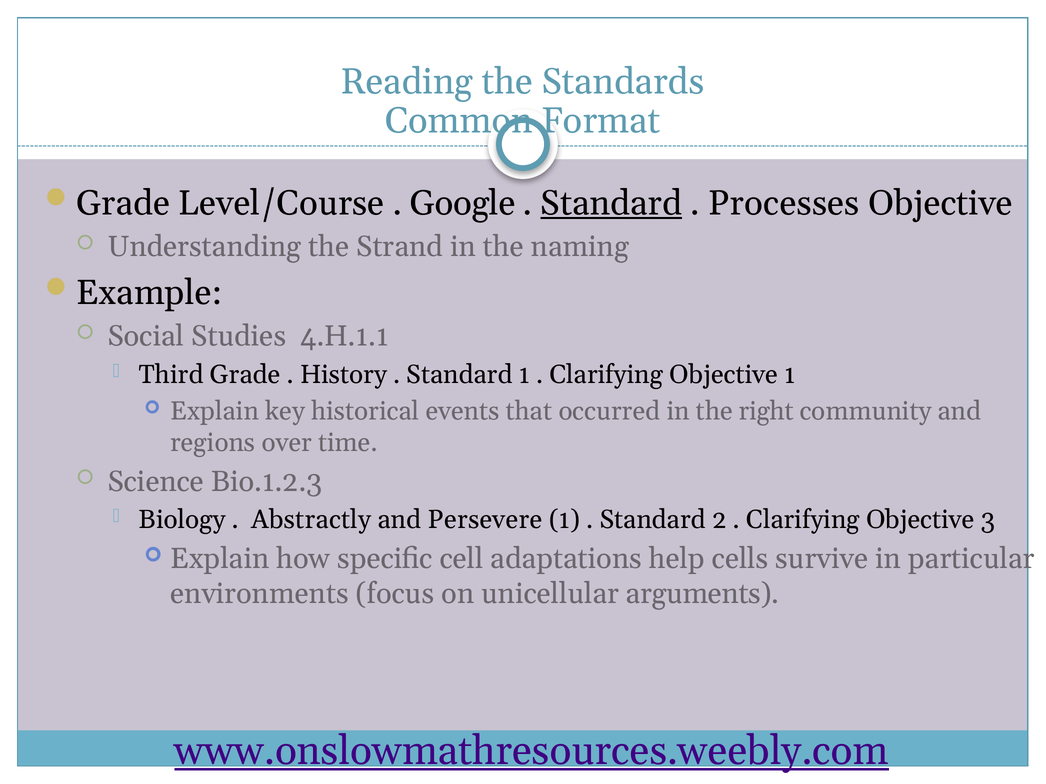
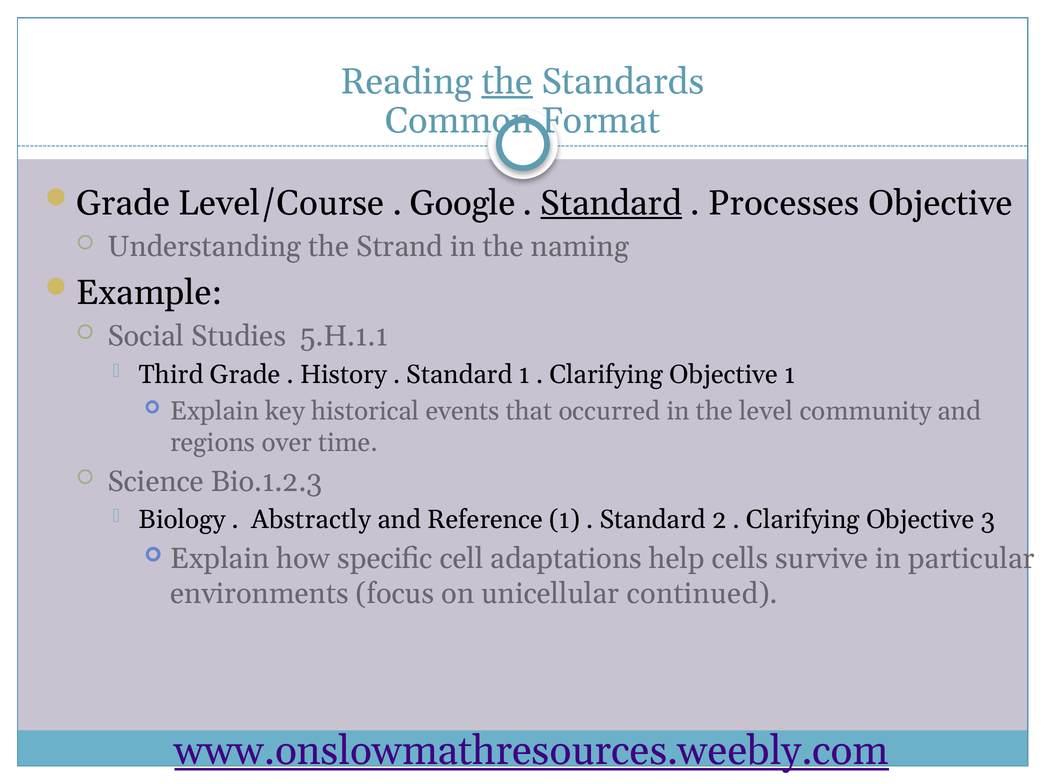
the at (507, 82) underline: none -> present
4.H.1.1: 4.H.1.1 -> 5.H.1.1
right: right -> level
Persevere: Persevere -> Reference
arguments: arguments -> continued
